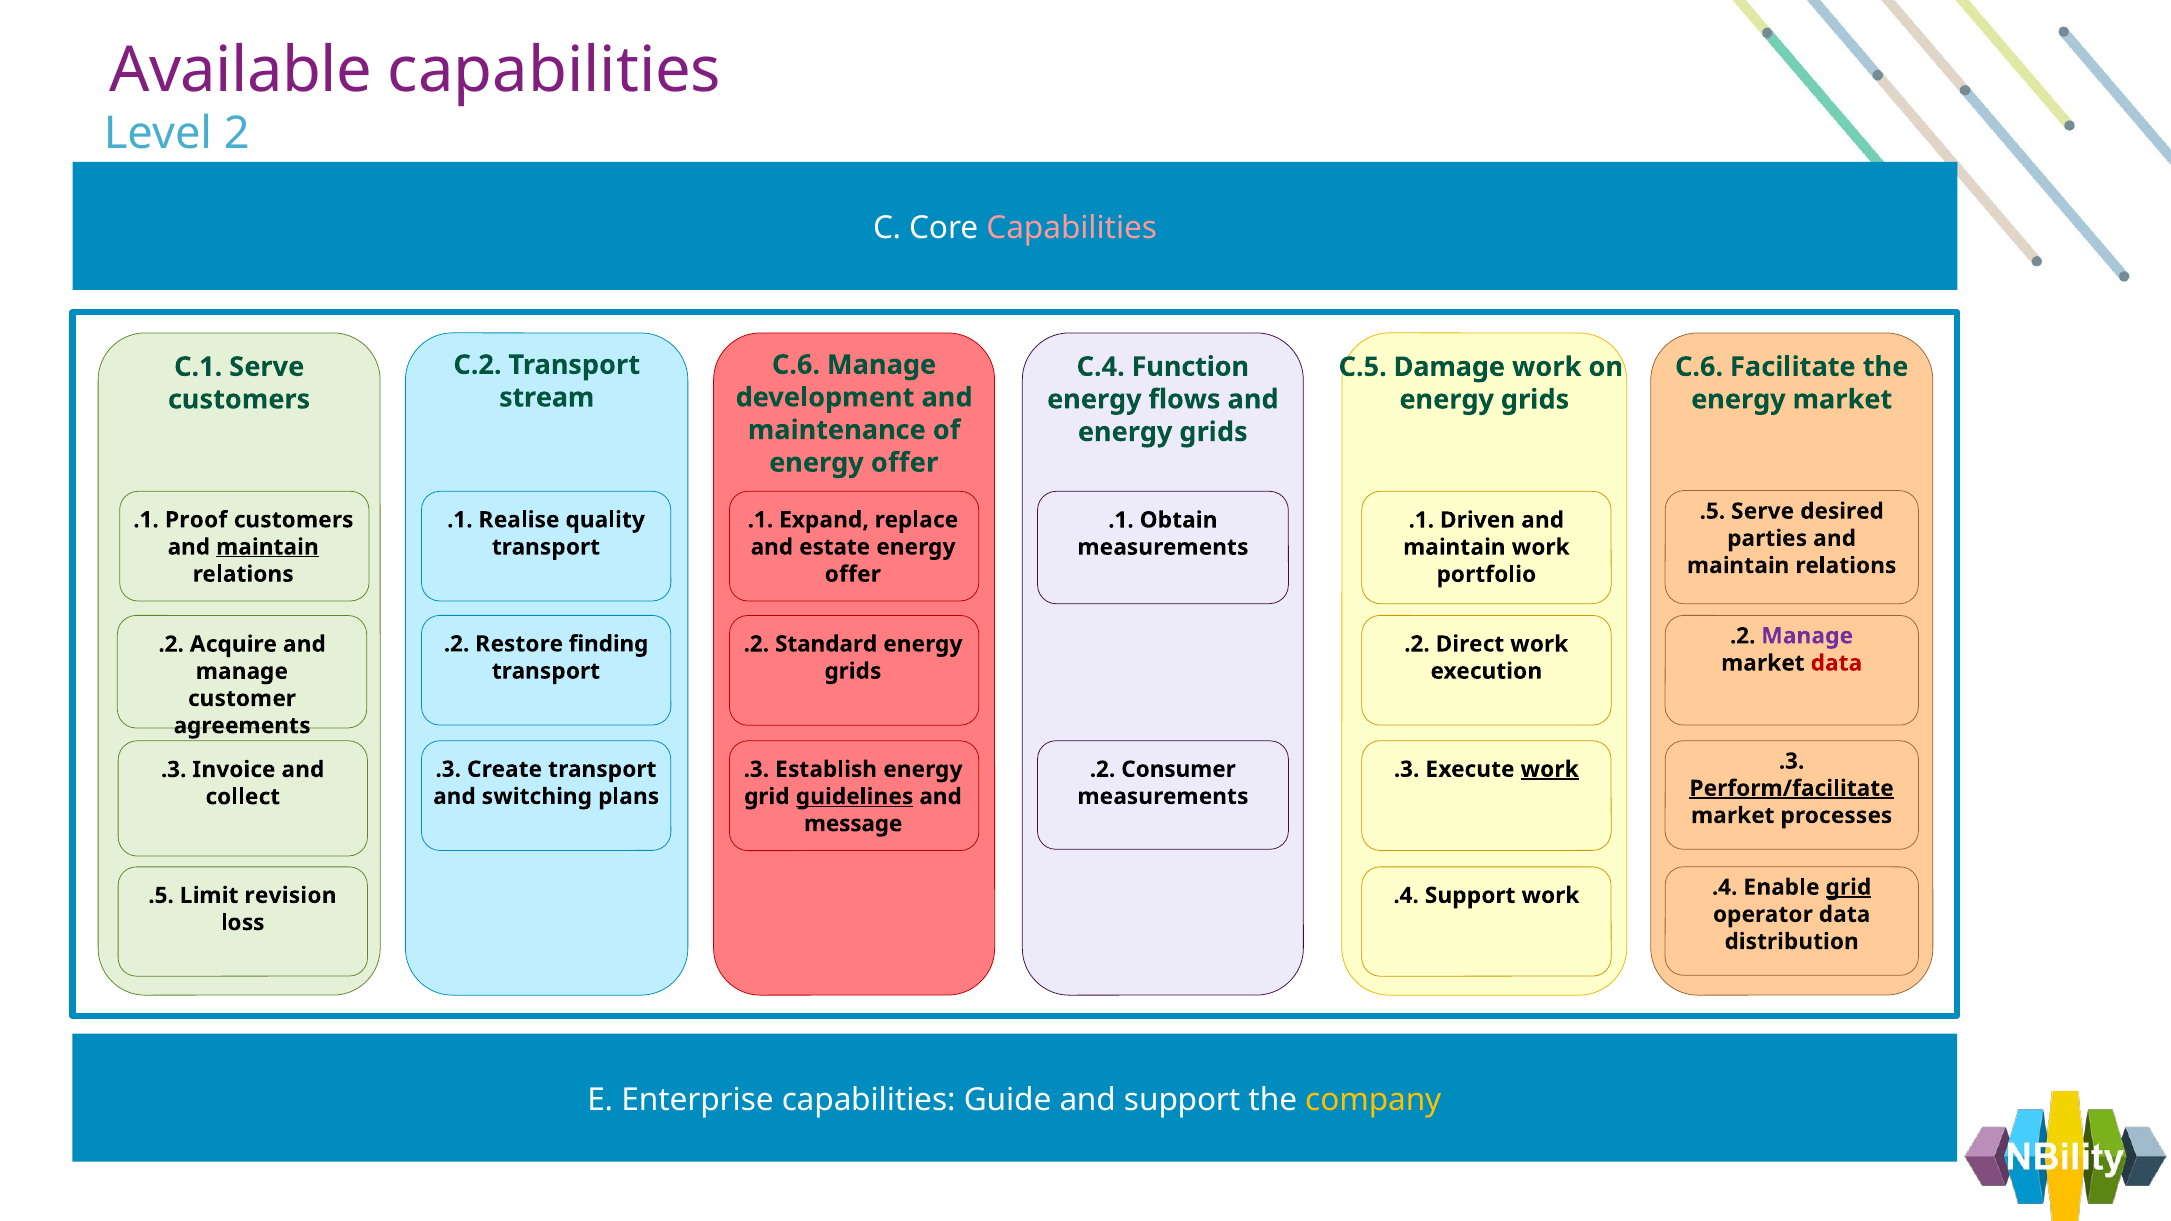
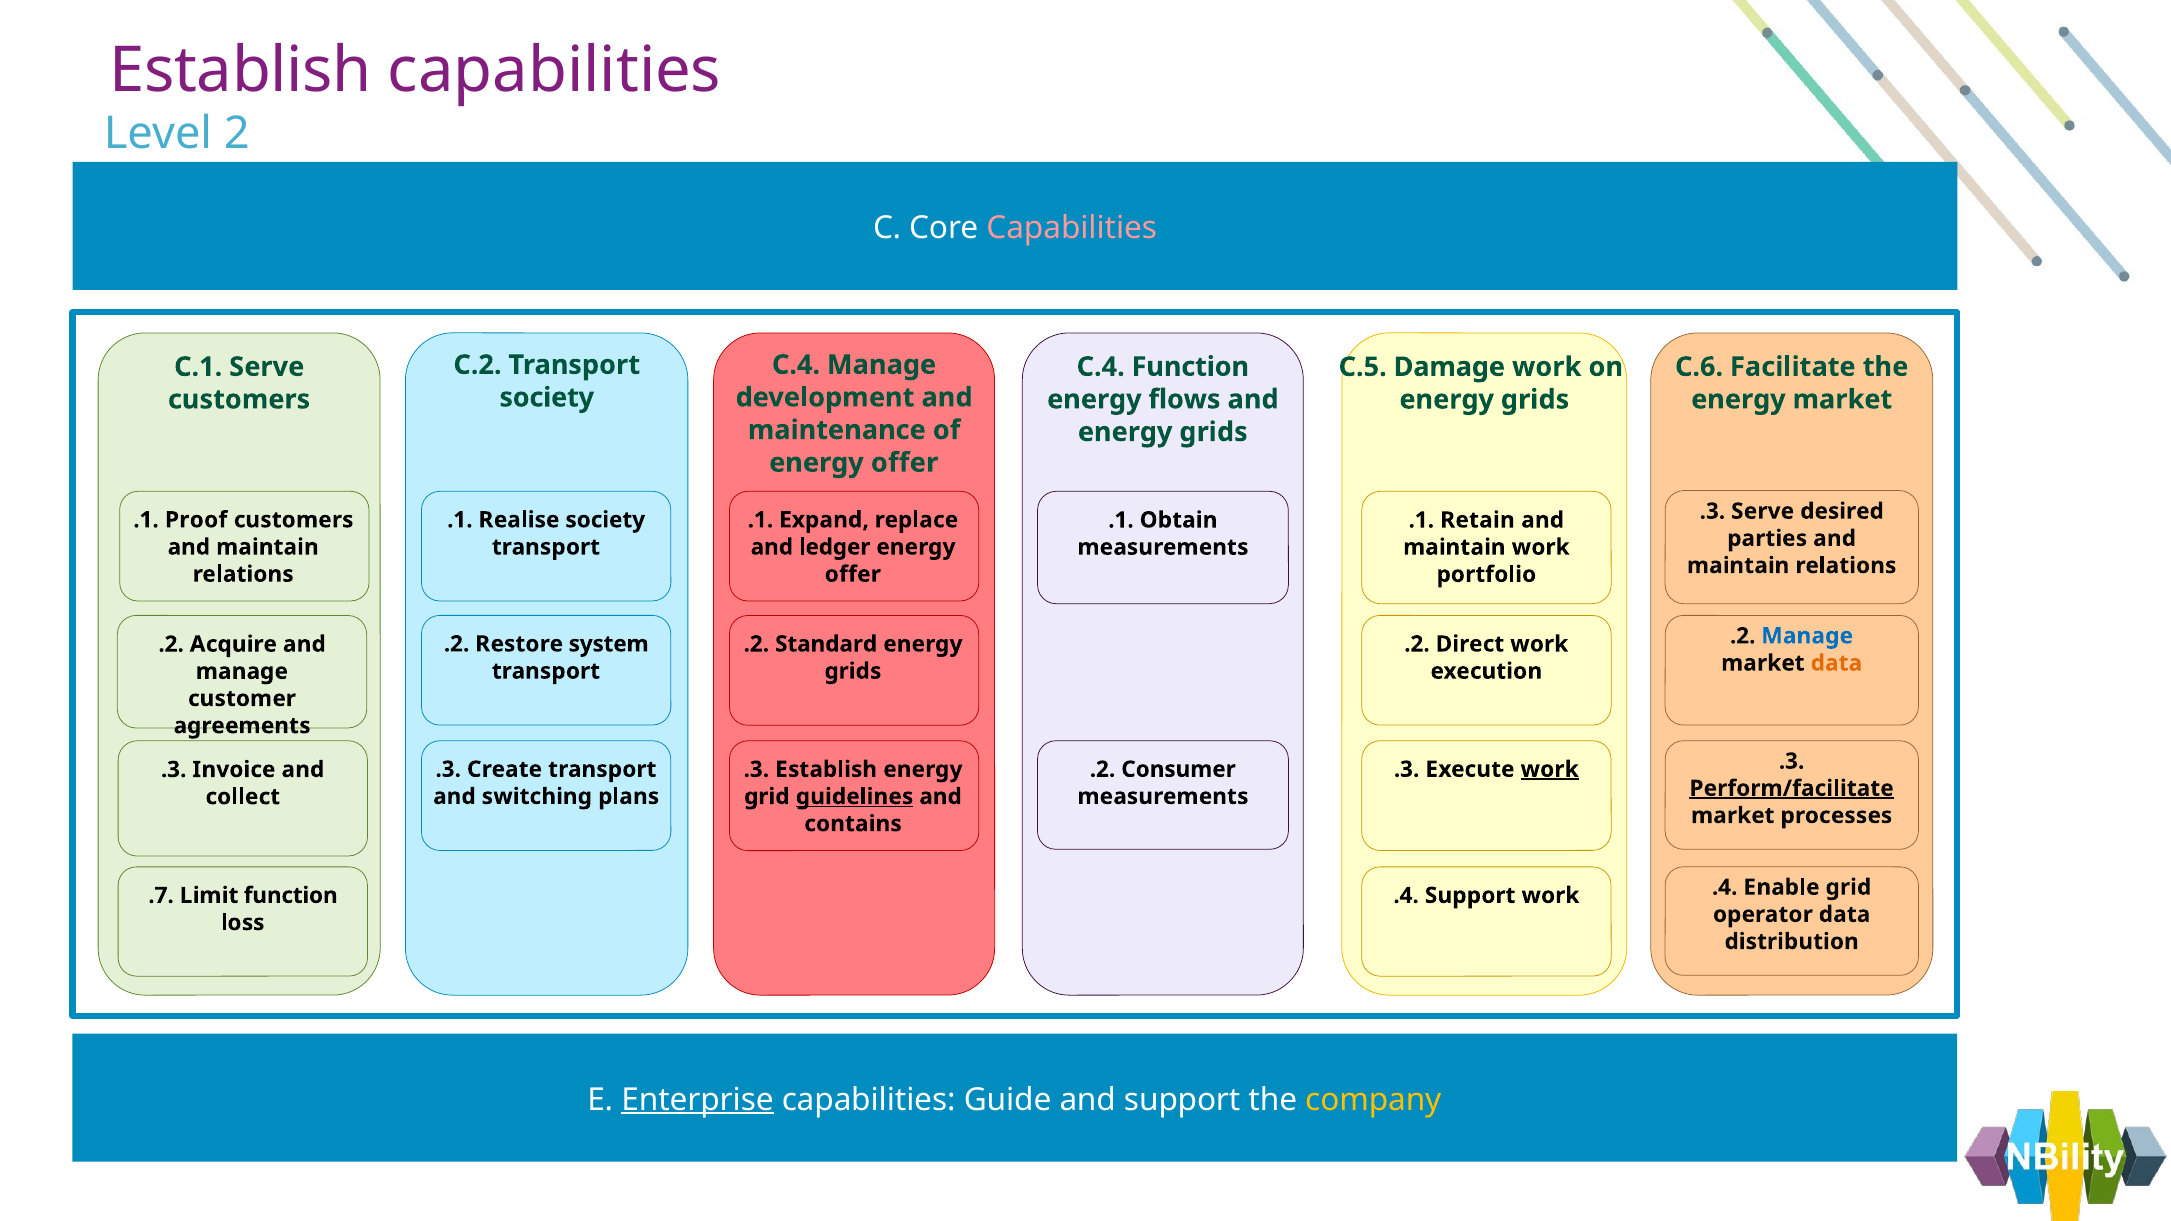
Available at (241, 70): Available -> Establish
C.6 at (796, 365): C.6 -> C.4
stream at (547, 398): stream -> society
.5 at (1712, 511): .5 -> .3
Realise quality: quality -> society
Driven: Driven -> Retain
maintain at (267, 547) underline: present -> none
estate: estate -> ledger
Manage at (1807, 636) colour: purple -> blue
finding: finding -> system
data at (1836, 663) colour: red -> orange
message: message -> contains
grid at (1848, 887) underline: present -> none
.5 at (161, 896): .5 -> .7
Limit revision: revision -> function
Enterprise underline: none -> present
